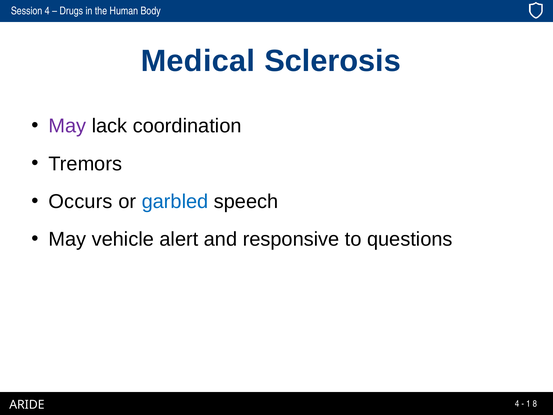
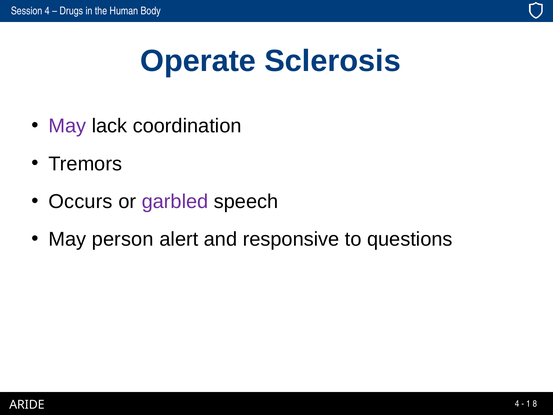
Medical: Medical -> Operate
garbled colour: blue -> purple
vehicle: vehicle -> person
